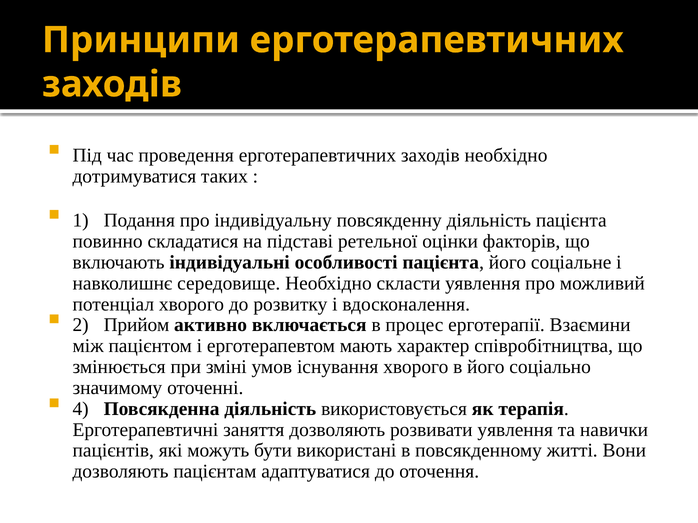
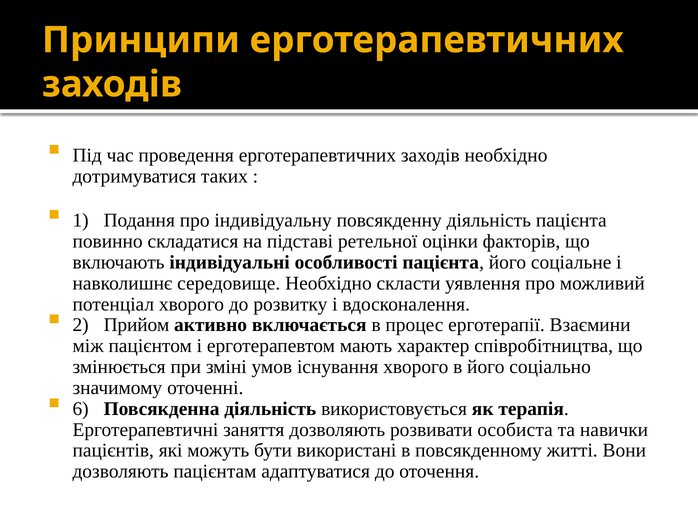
4: 4 -> 6
розвивати уявлення: уявлення -> особиста
